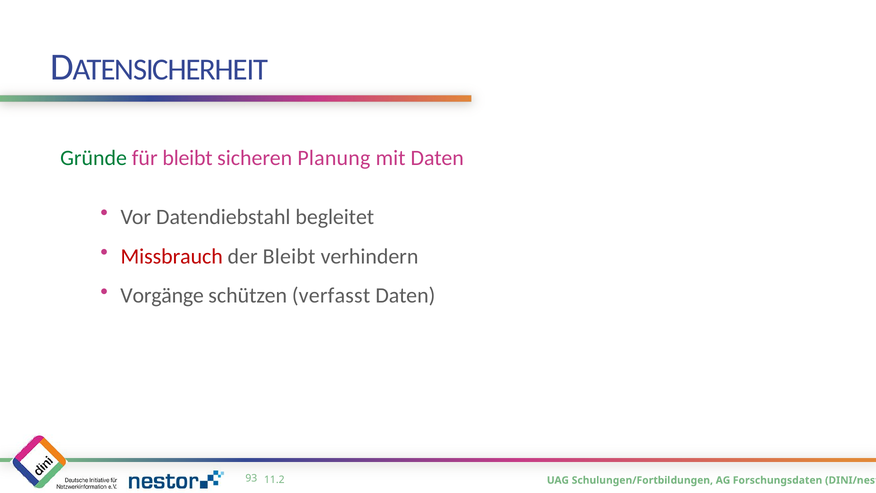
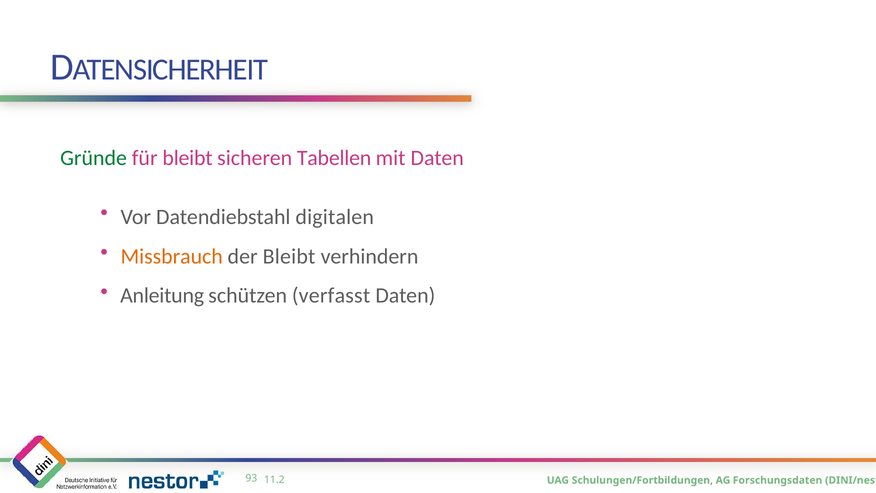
Planung: Planung -> Tabellen
begleitet: begleitet -> digitalen
Missbrauch colour: red -> orange
Vorgänge: Vorgänge -> Anleitung
